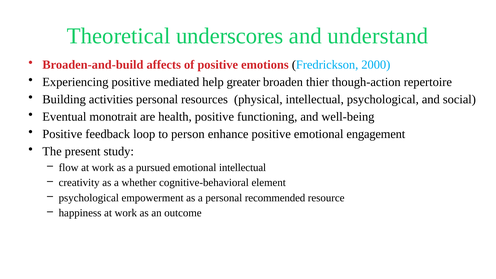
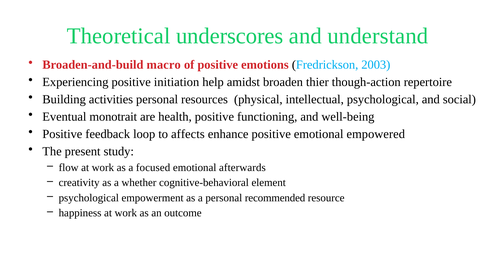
affects: affects -> macro
2000: 2000 -> 2003
mediated: mediated -> initiation
greater: greater -> amidst
person: person -> affects
engagement: engagement -> empowered
pursued: pursued -> focused
emotional intellectual: intellectual -> afterwards
